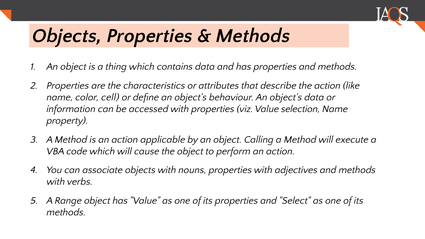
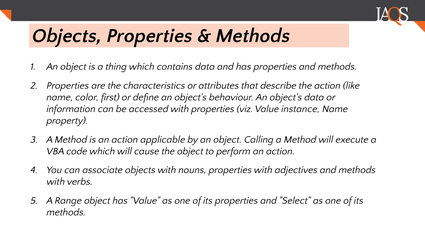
cell: cell -> first
selection: selection -> instance
